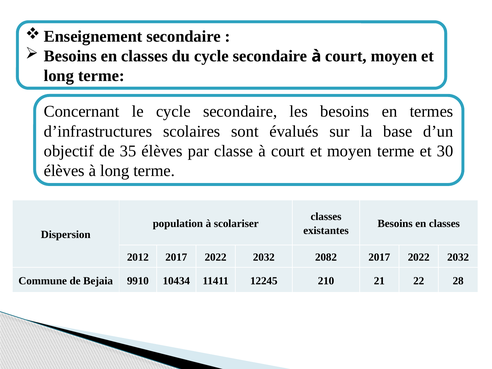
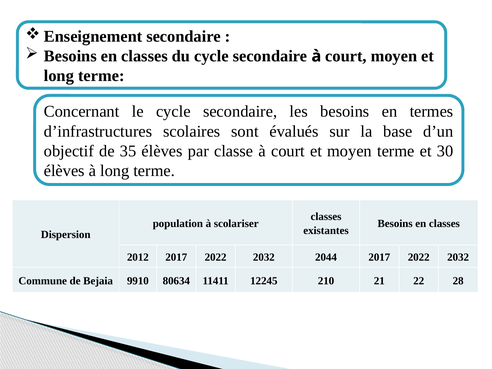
2082: 2082 -> 2044
10434: 10434 -> 80634
